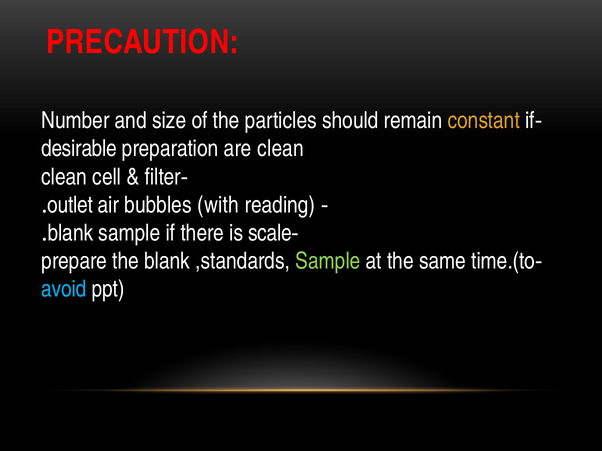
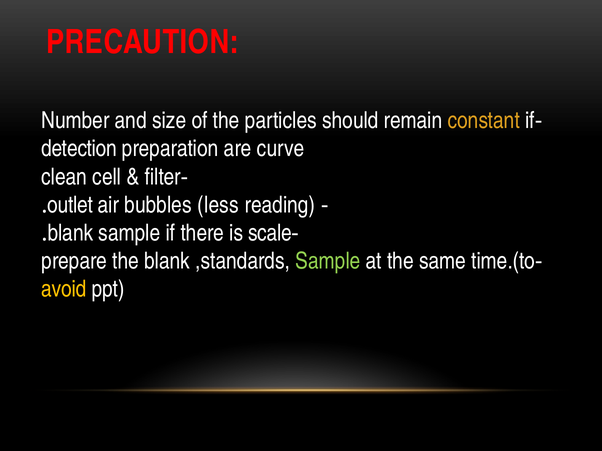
desirable: desirable -> detection
are clean: clean -> curve
with: with -> less
avoid colour: light blue -> yellow
